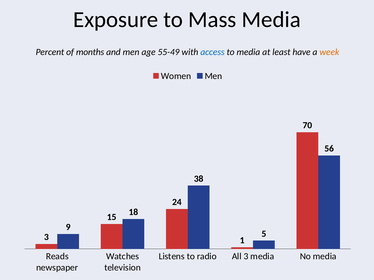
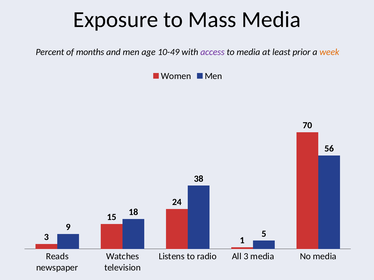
55-49: 55-49 -> 10-49
access colour: blue -> purple
have: have -> prior
